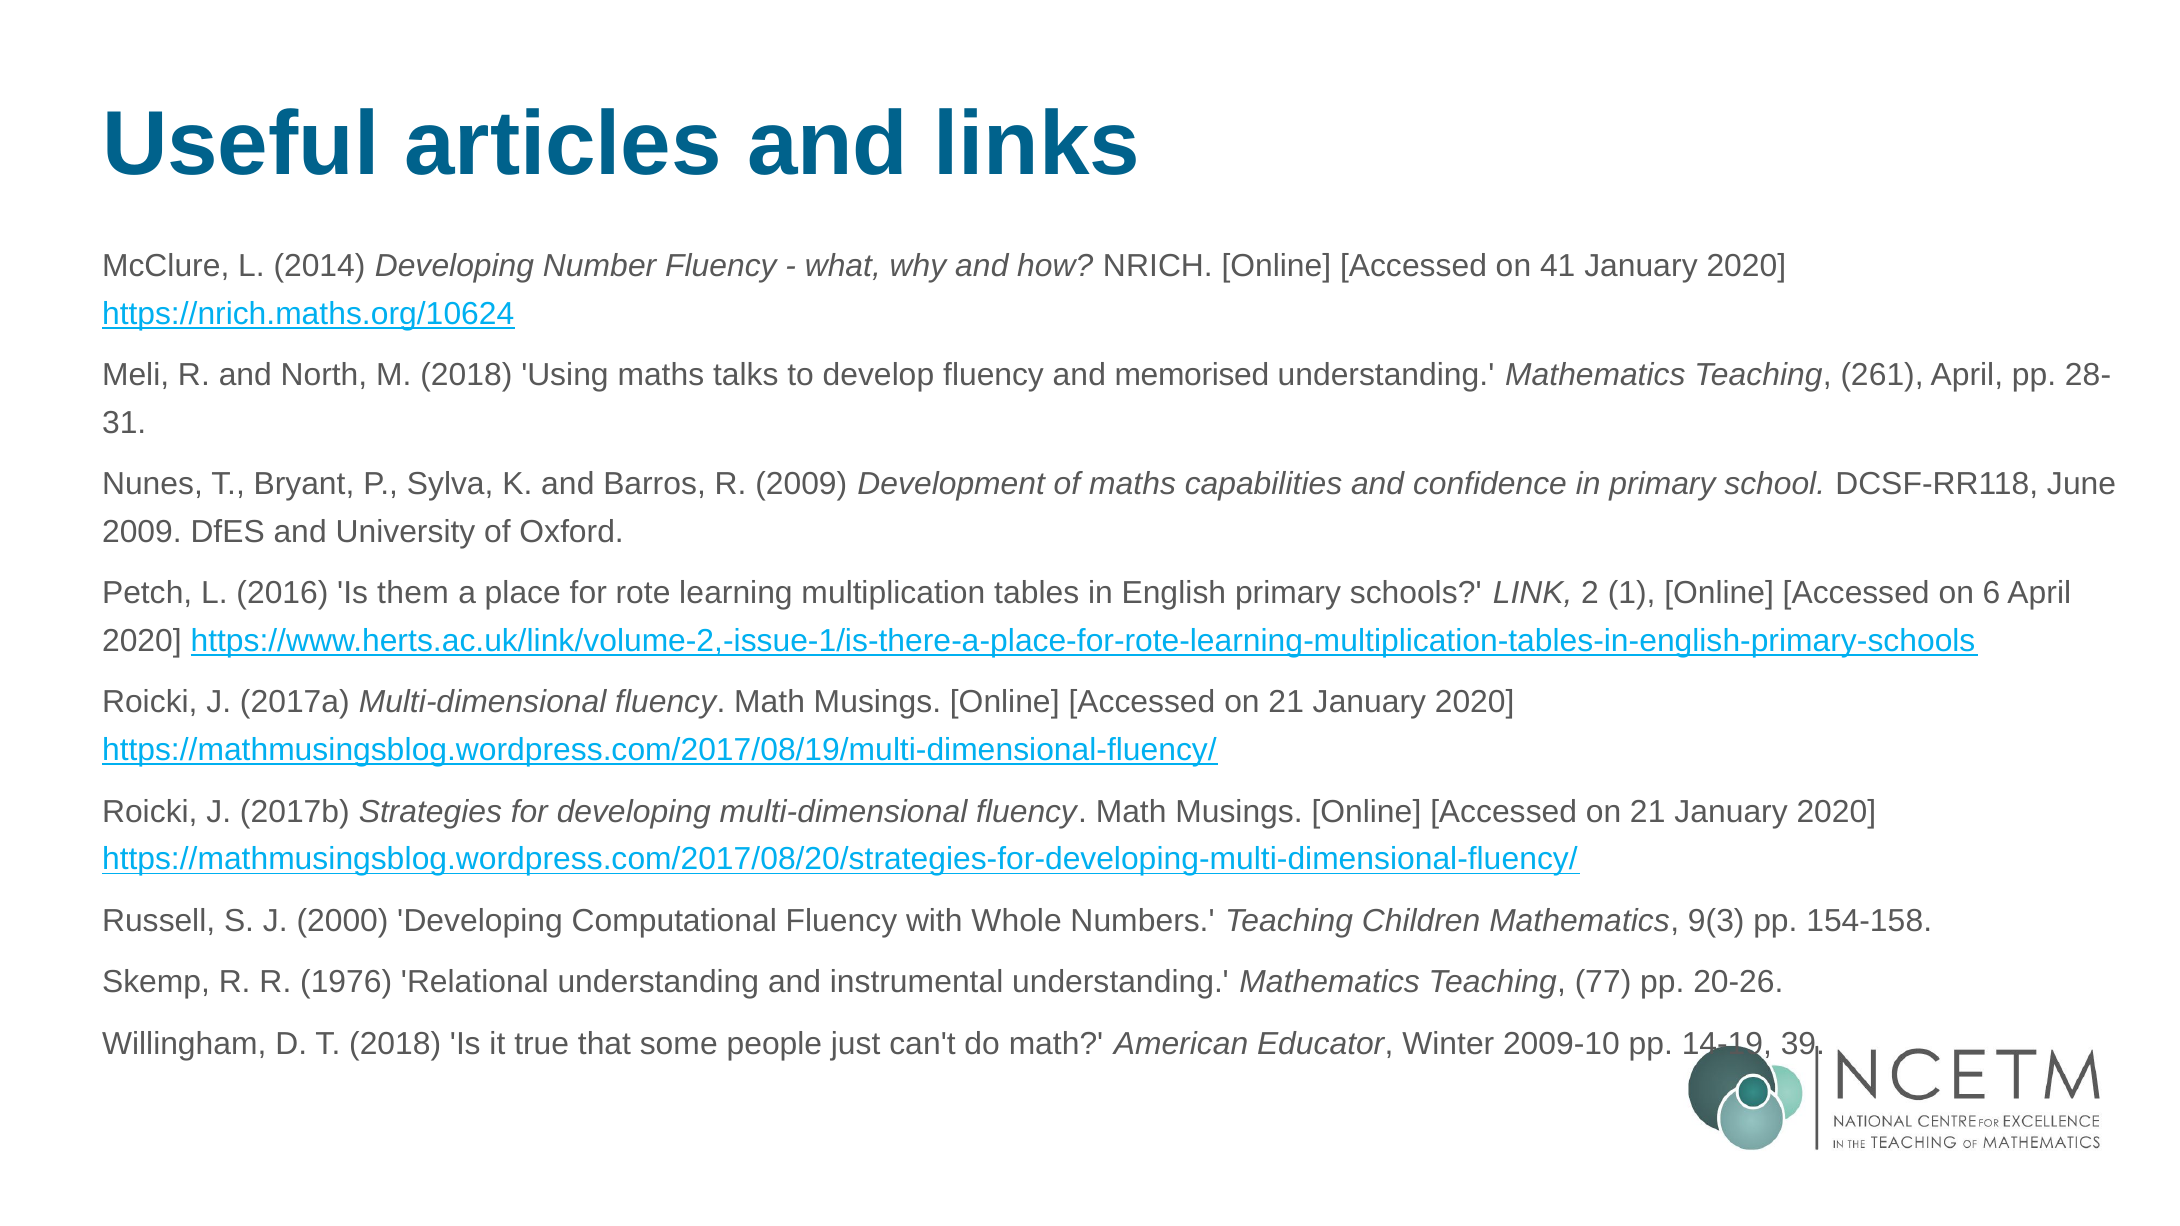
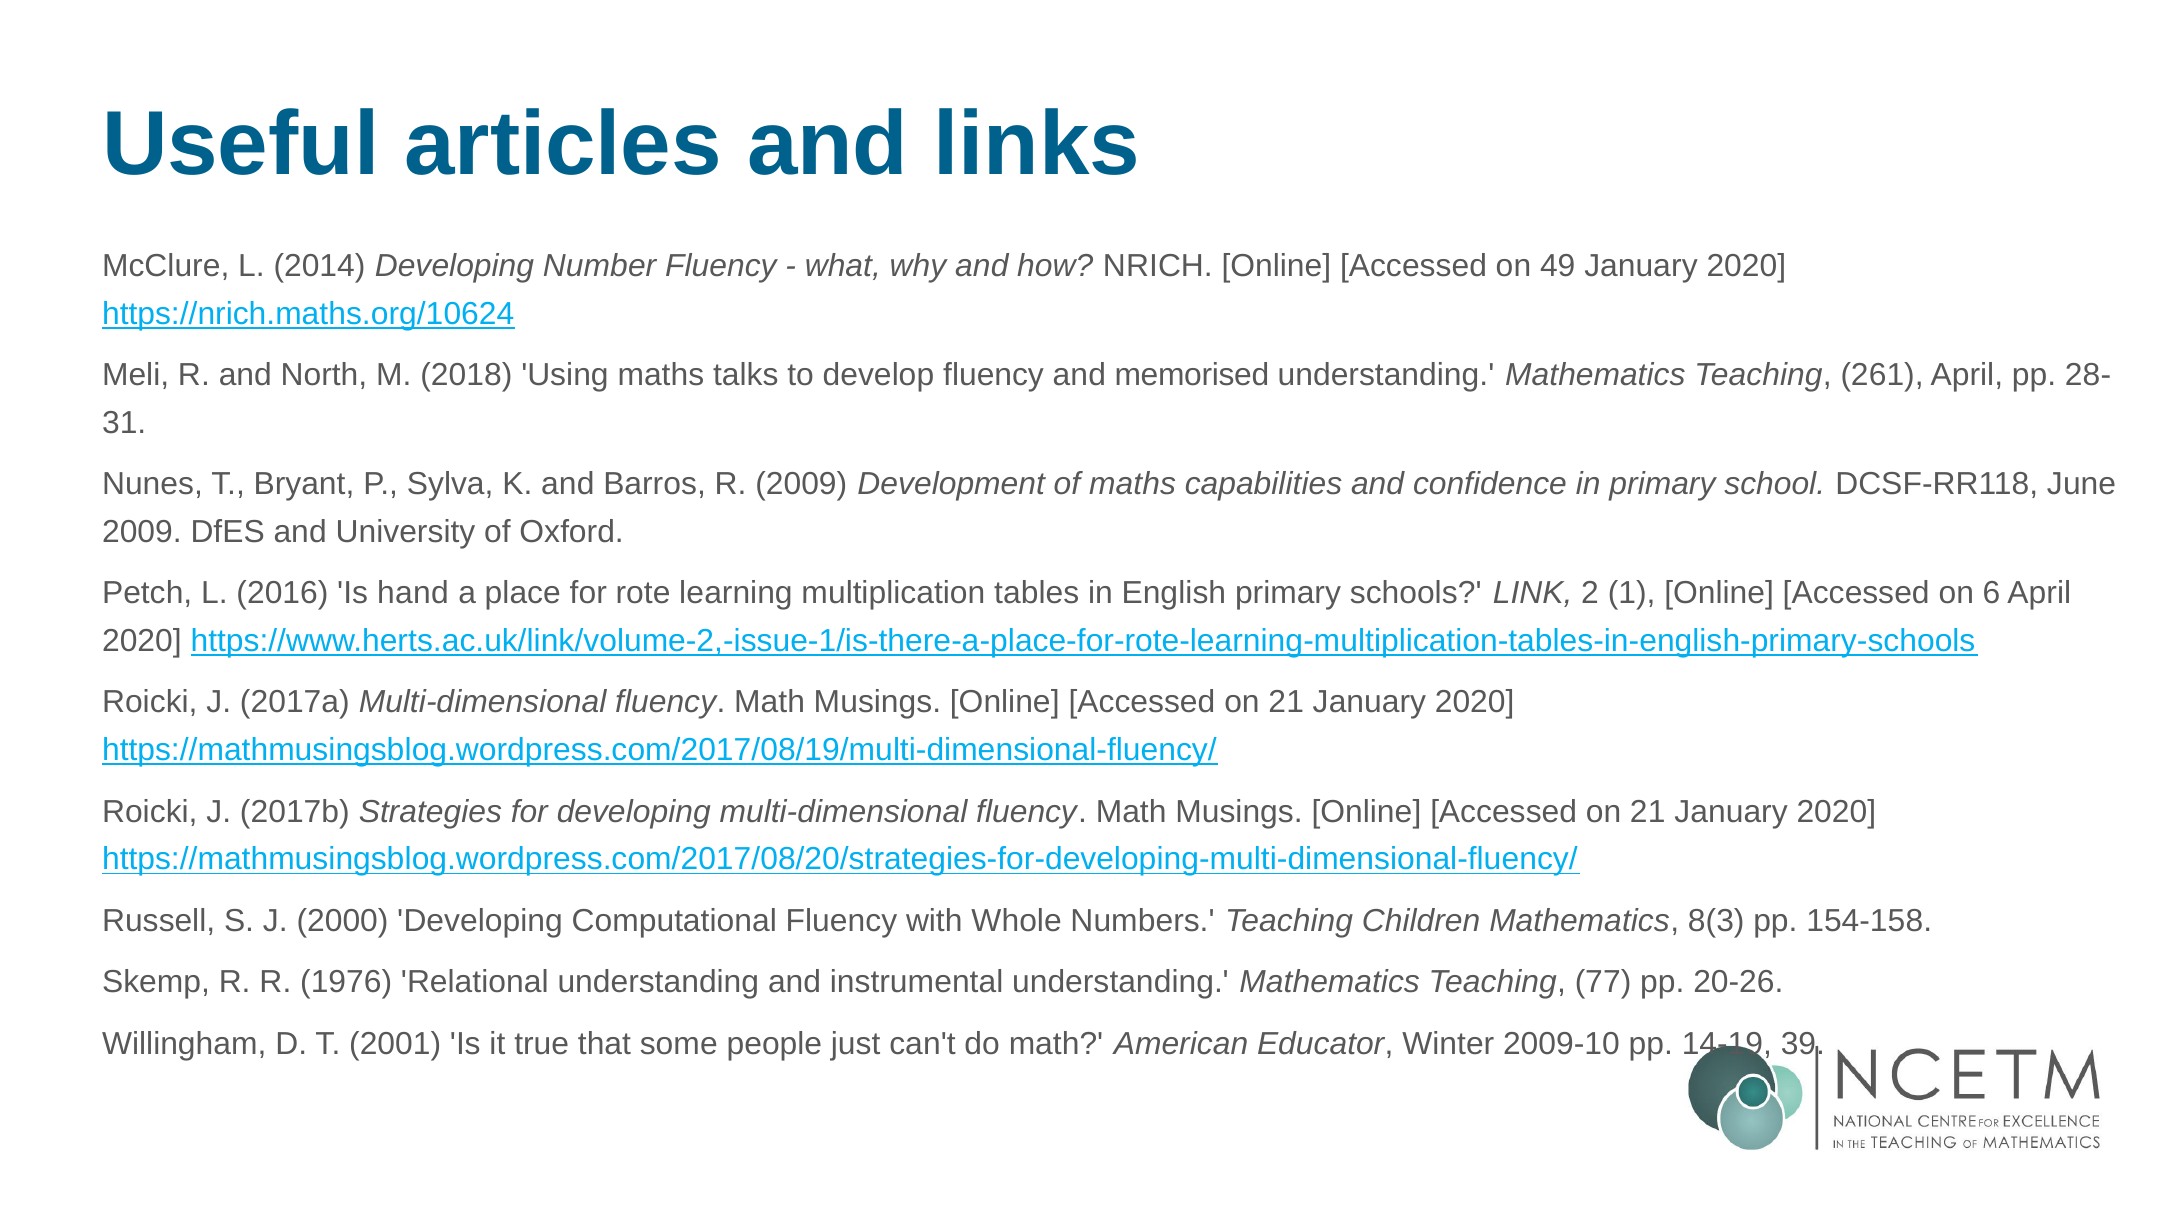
41: 41 -> 49
them: them -> hand
9(3: 9(3 -> 8(3
T 2018: 2018 -> 2001
